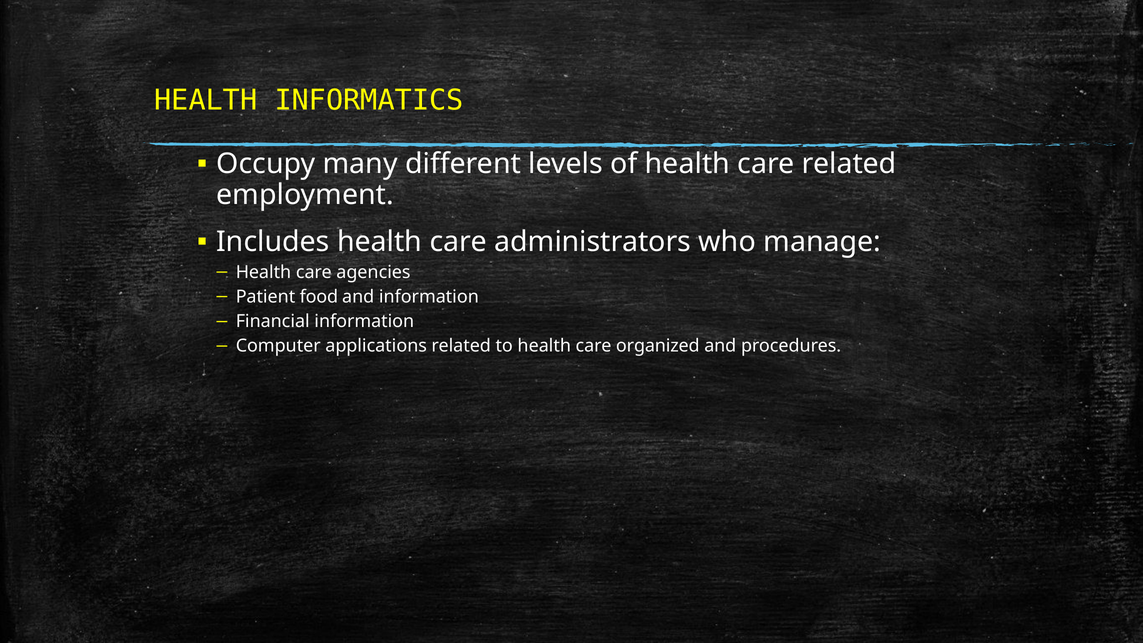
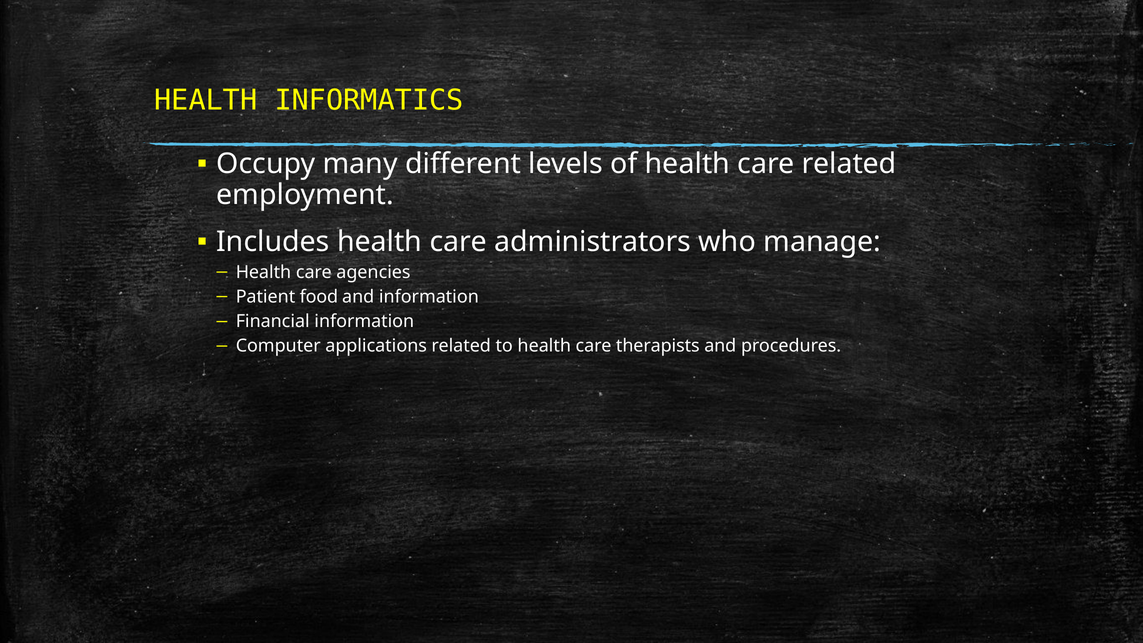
organized: organized -> therapists
